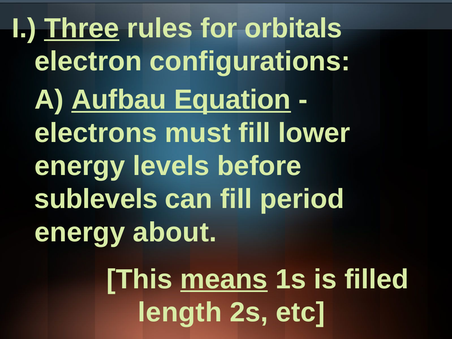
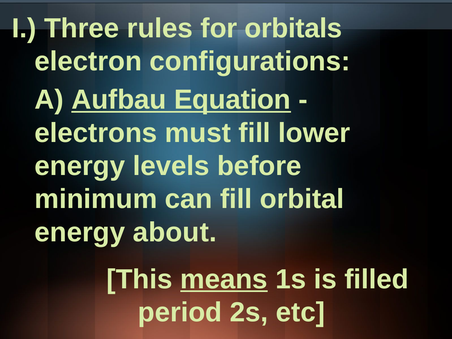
Three underline: present -> none
sublevels: sublevels -> minimum
period: period -> orbital
length: length -> period
